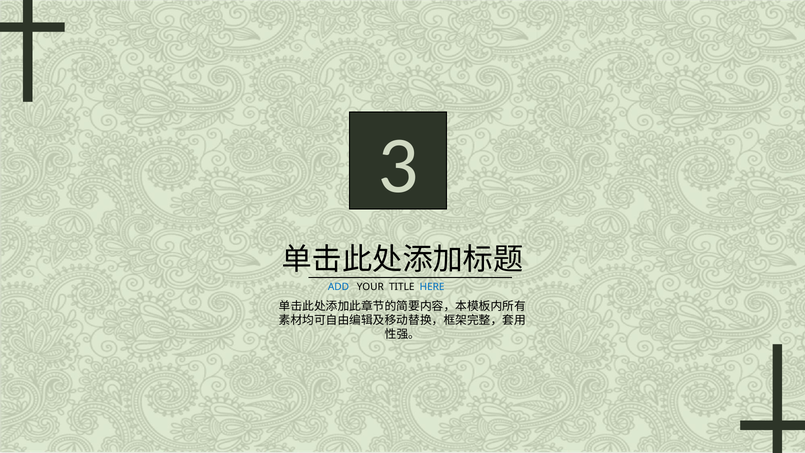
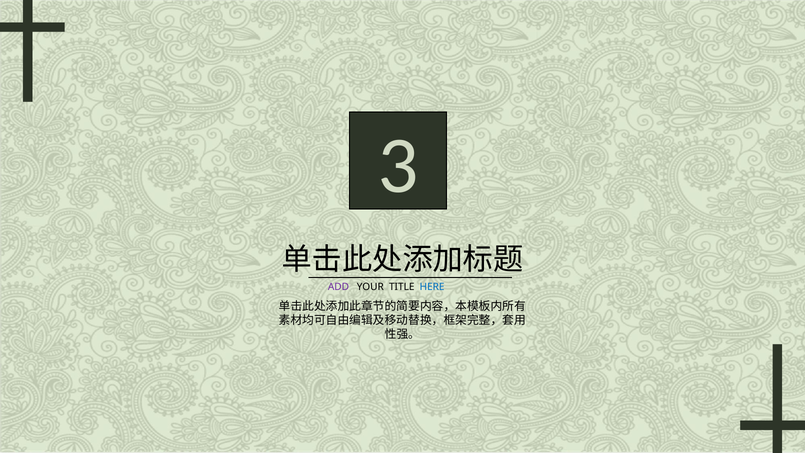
ADD colour: blue -> purple
